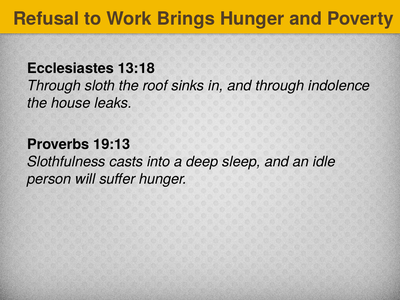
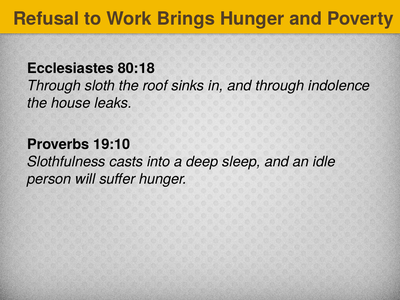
13:18: 13:18 -> 80:18
19:13: 19:13 -> 19:10
